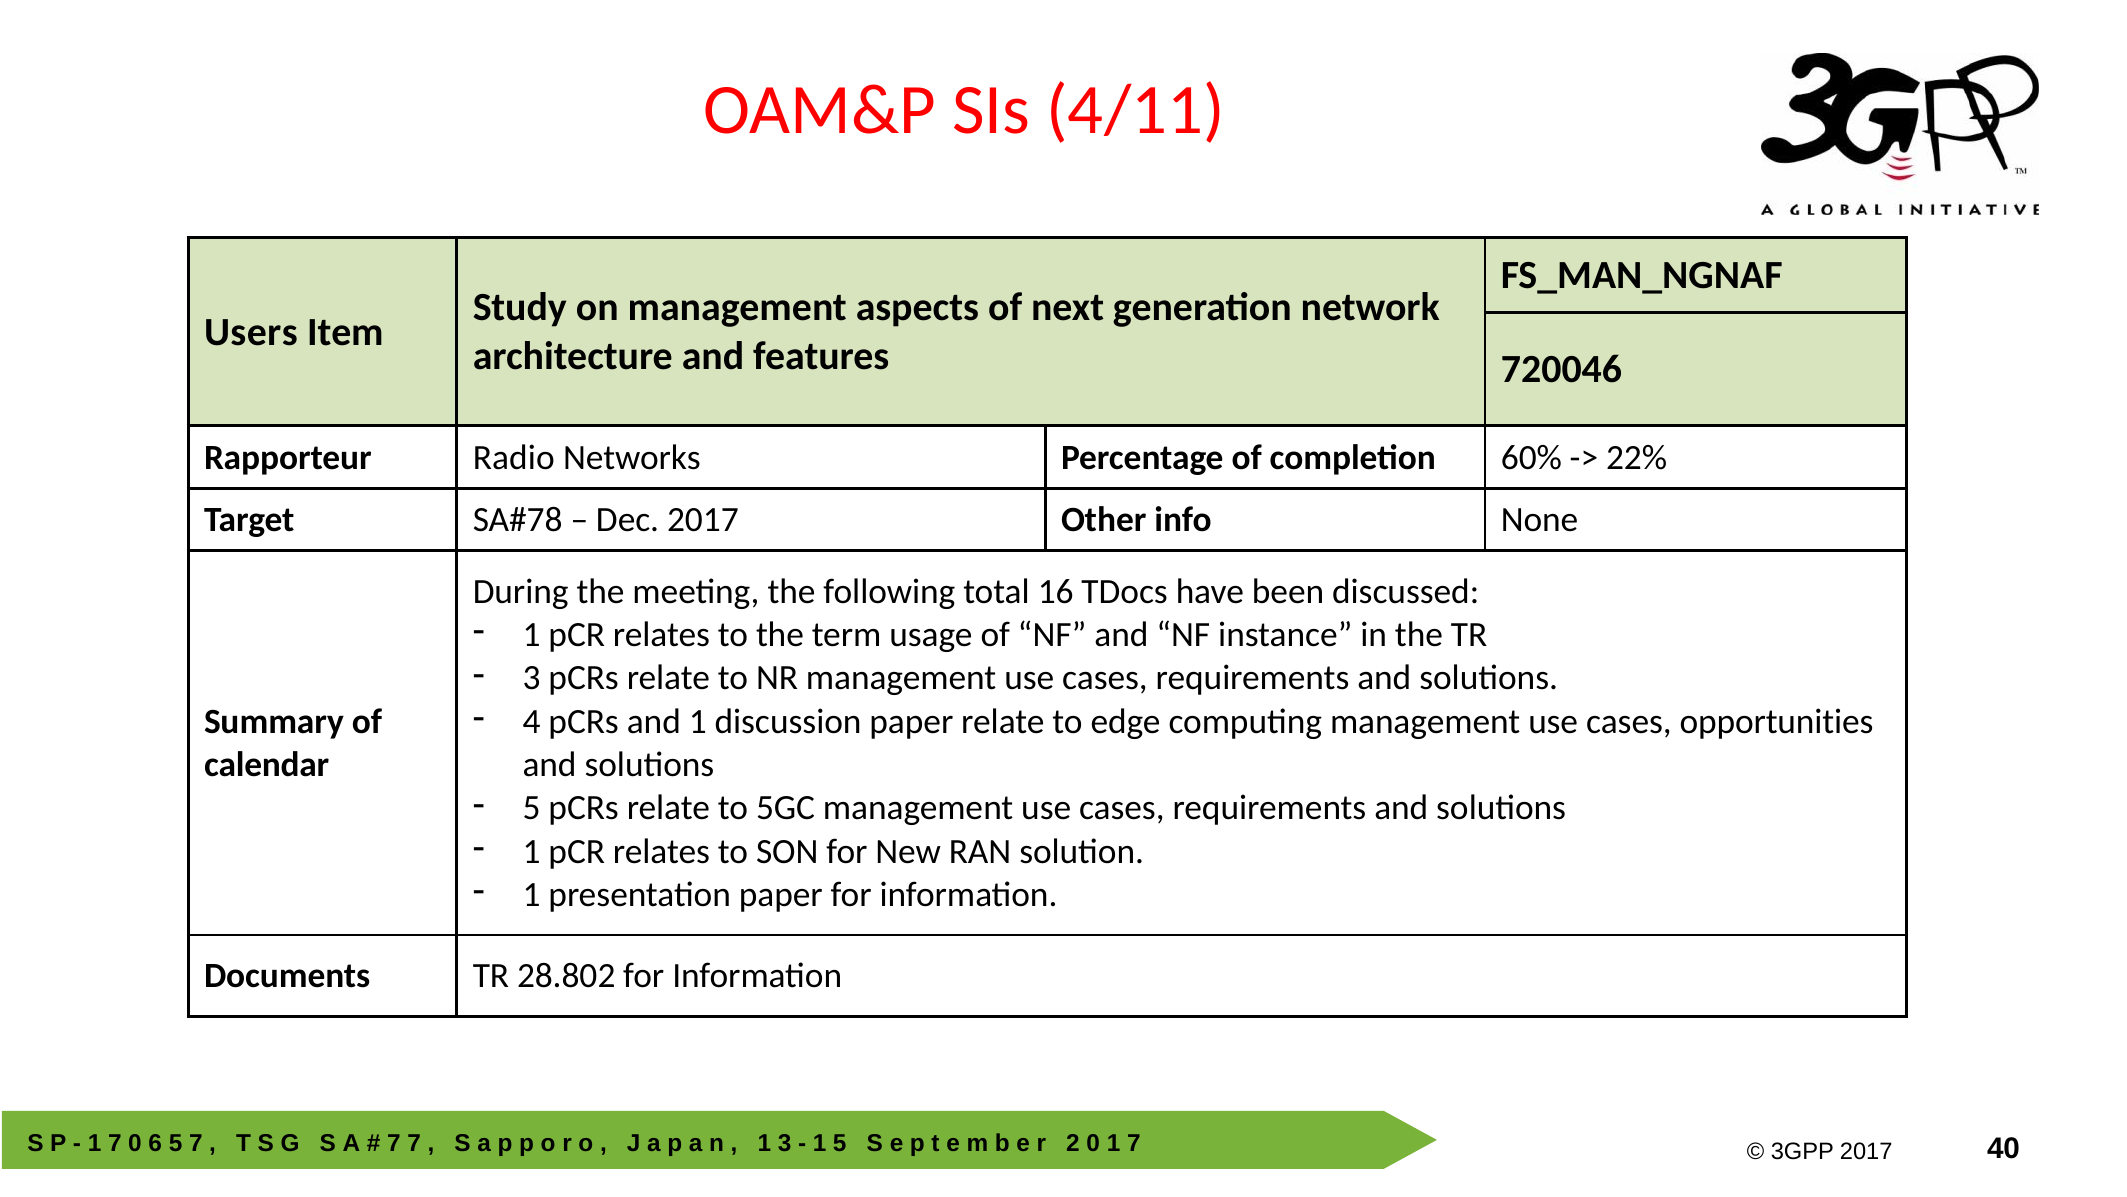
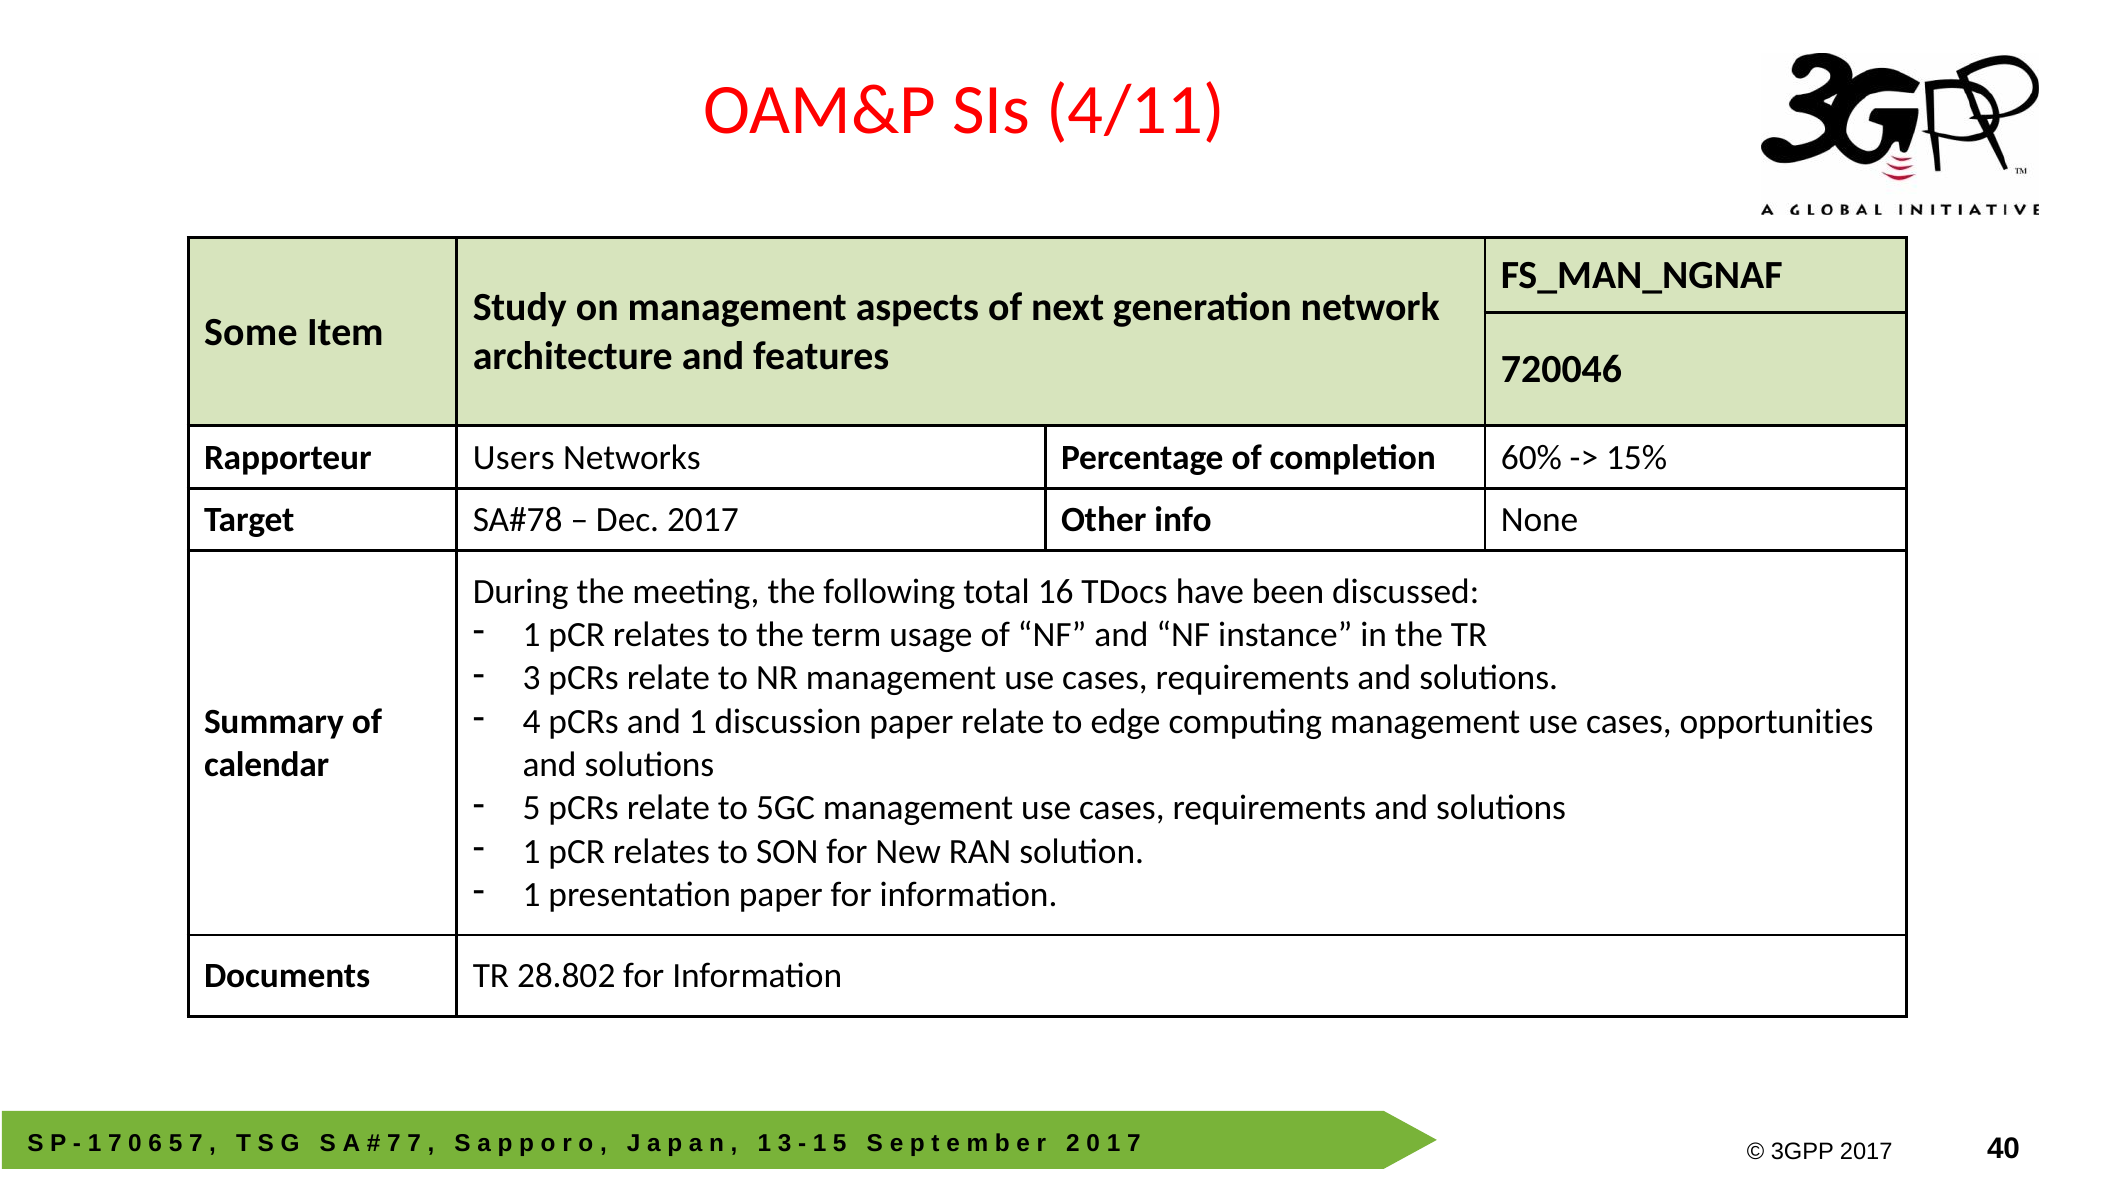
Users: Users -> Some
Radio: Radio -> Users
22%: 22% -> 15%
